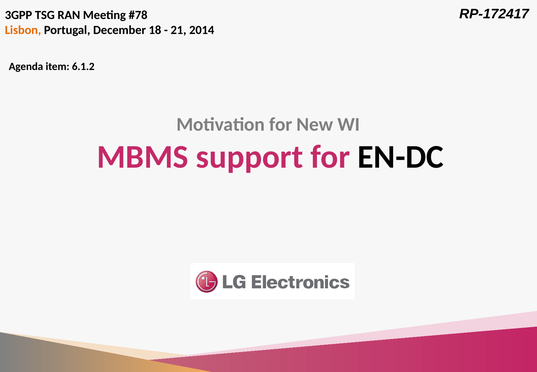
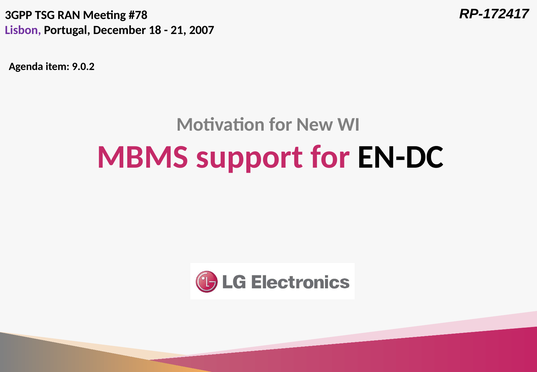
Lisbon colour: orange -> purple
2014: 2014 -> 2007
6.1.2: 6.1.2 -> 9.0.2
